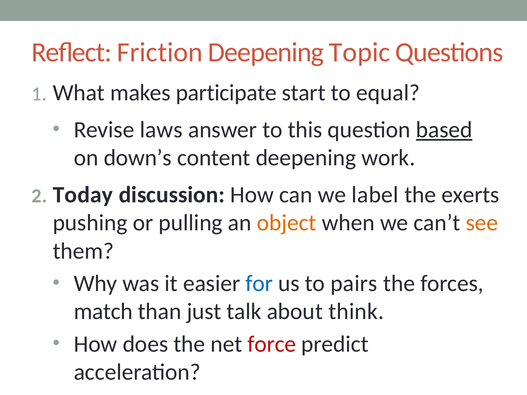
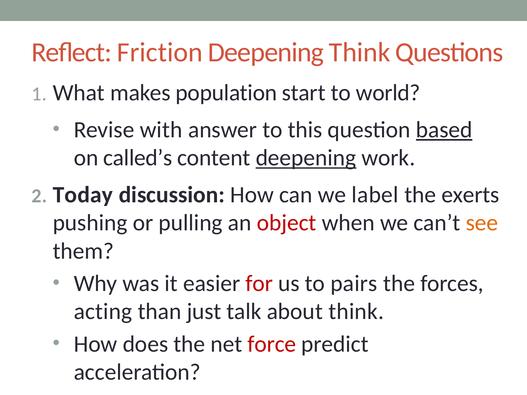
Deepening Topic: Topic -> Think
participate: participate -> population
equal: equal -> world
laws: laws -> with
down’s: down’s -> called’s
deepening at (306, 158) underline: none -> present
object colour: orange -> red
for colour: blue -> red
match: match -> acting
